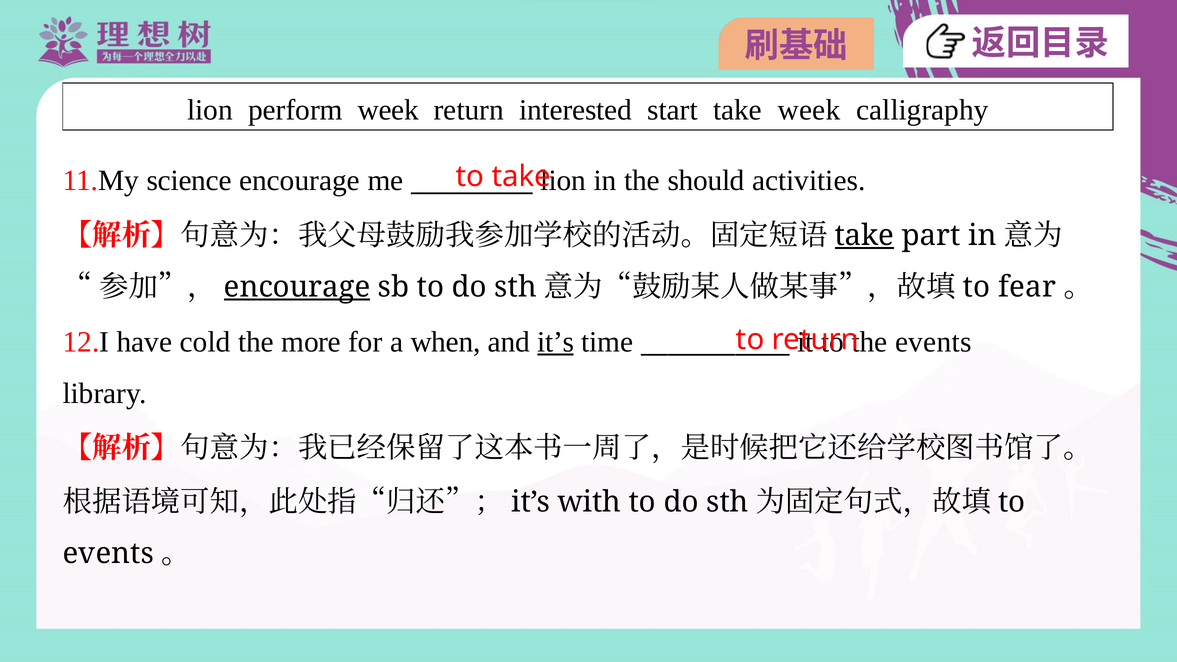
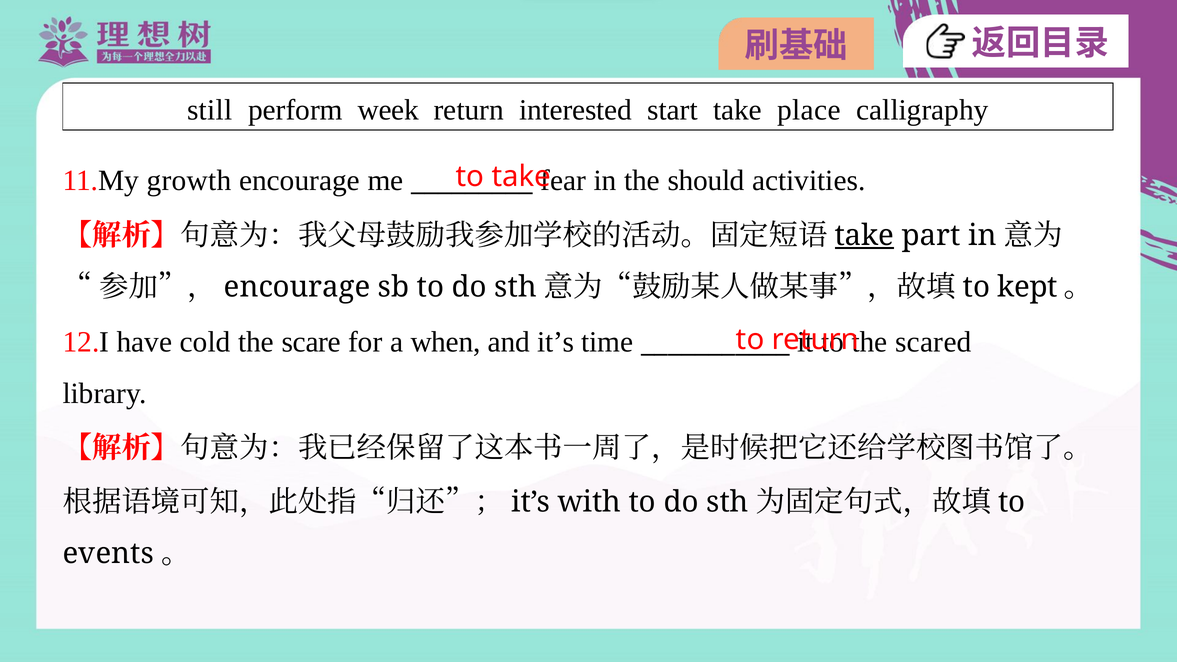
lion at (210, 110): lion -> still
take week: week -> place
science: science -> growth
lion at (563, 181): lion -> fear
encourage at (297, 287) underline: present -> none
fear: fear -> kept
more: more -> scare
it’s at (556, 342) underline: present -> none
the events: events -> scared
